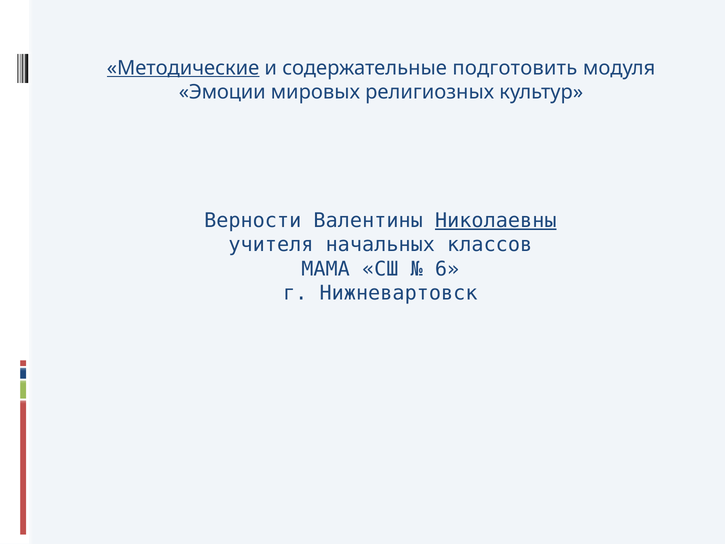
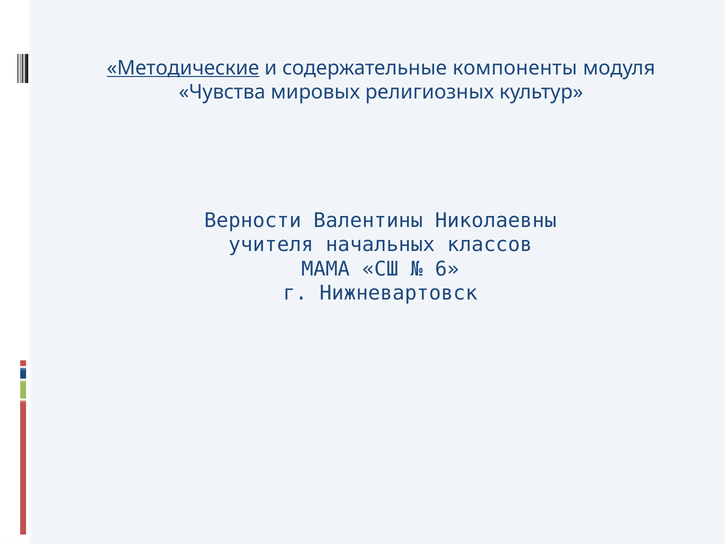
подготовить: подготовить -> компоненты
Эмоции: Эмоции -> Чувства
Николаевны underline: present -> none
